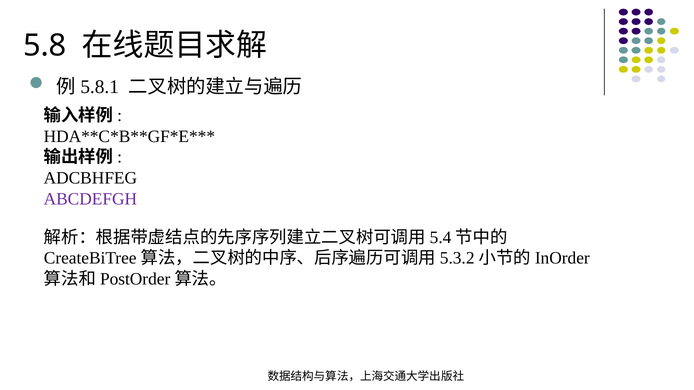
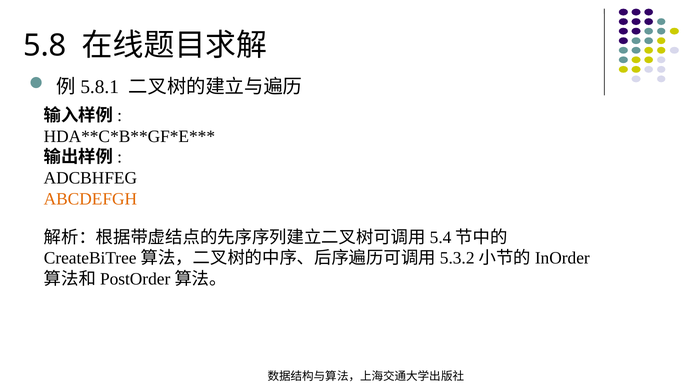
ABCDEFGH colour: purple -> orange
